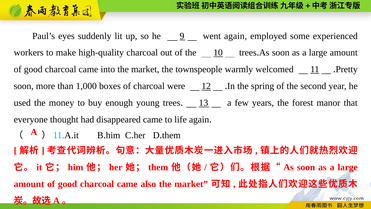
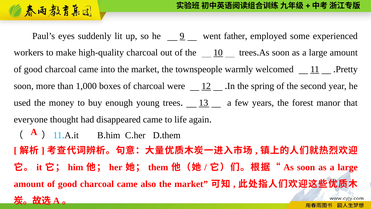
went again: again -> father
